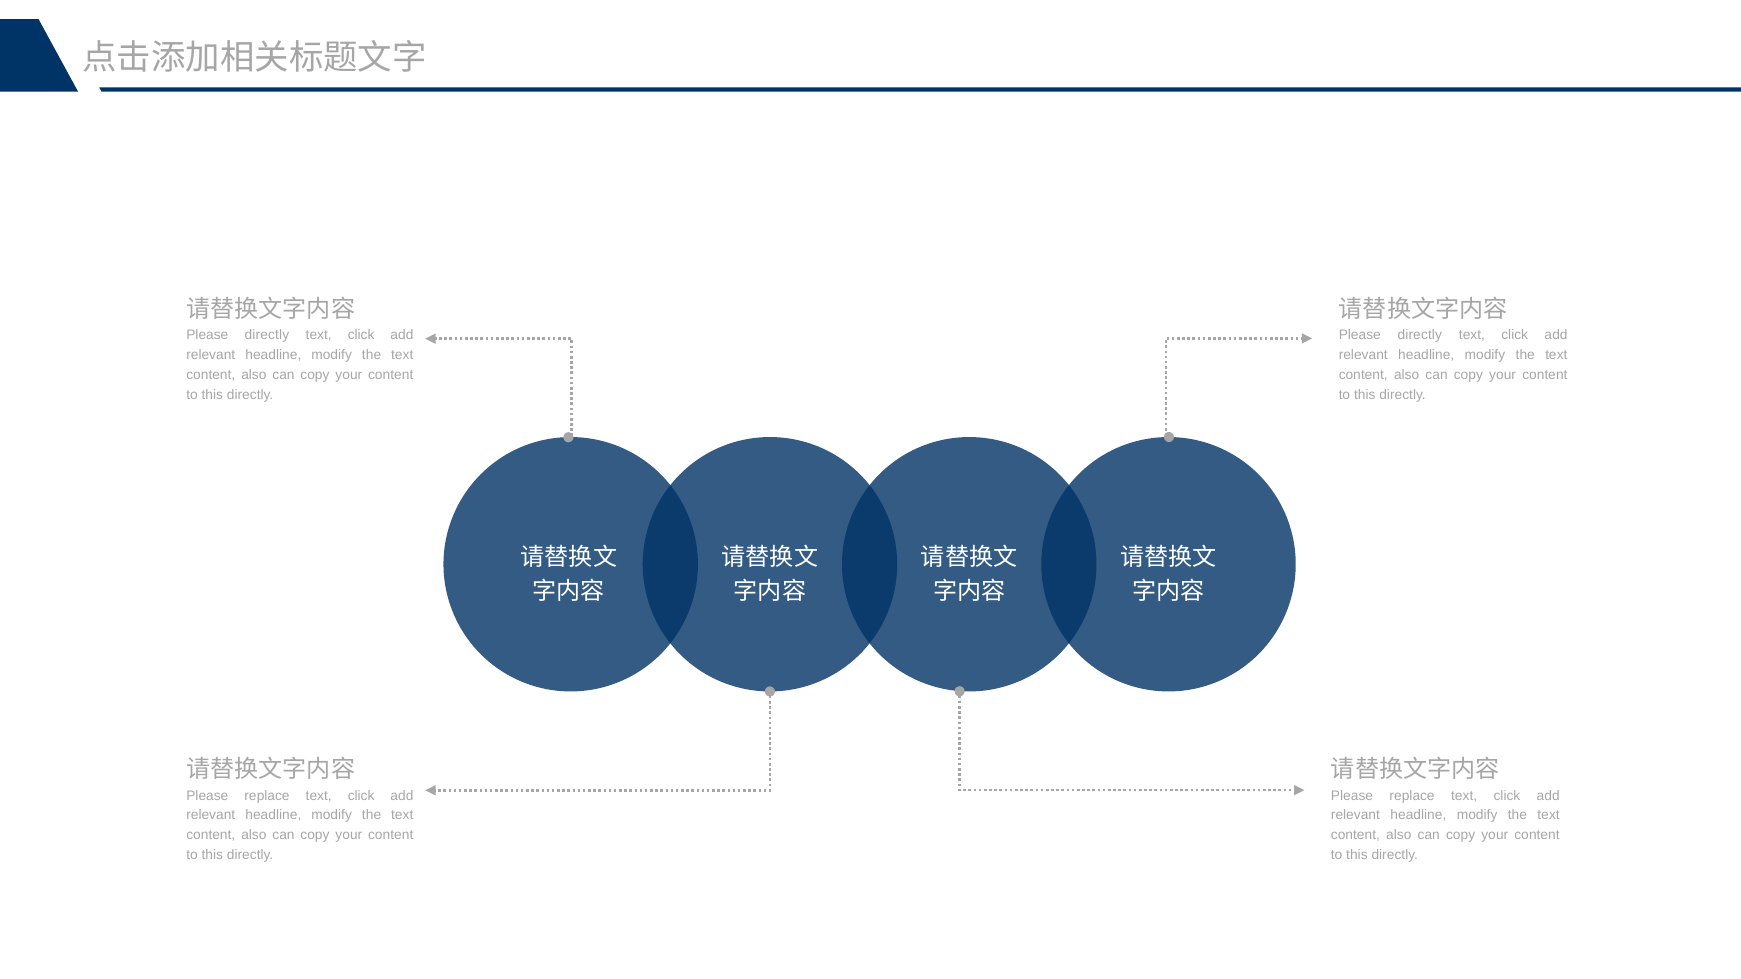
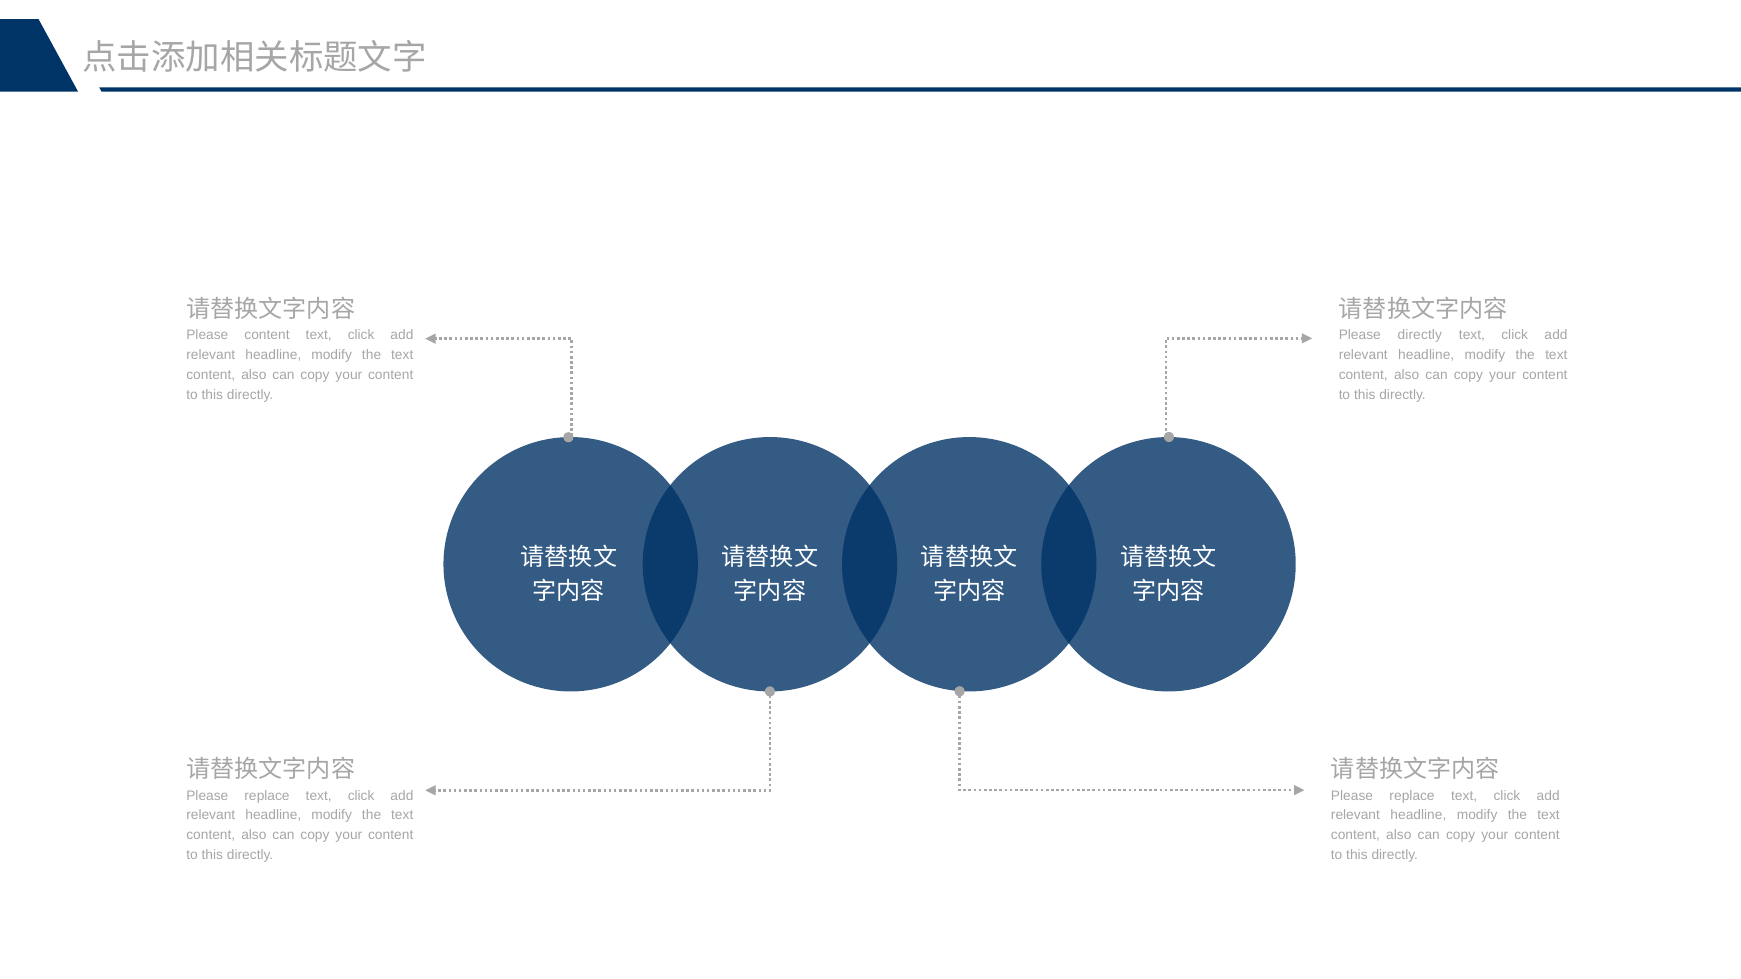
directly at (267, 335): directly -> content
